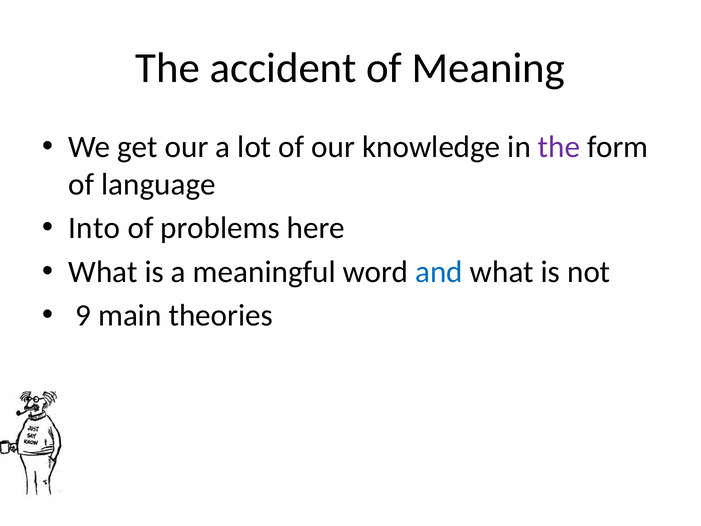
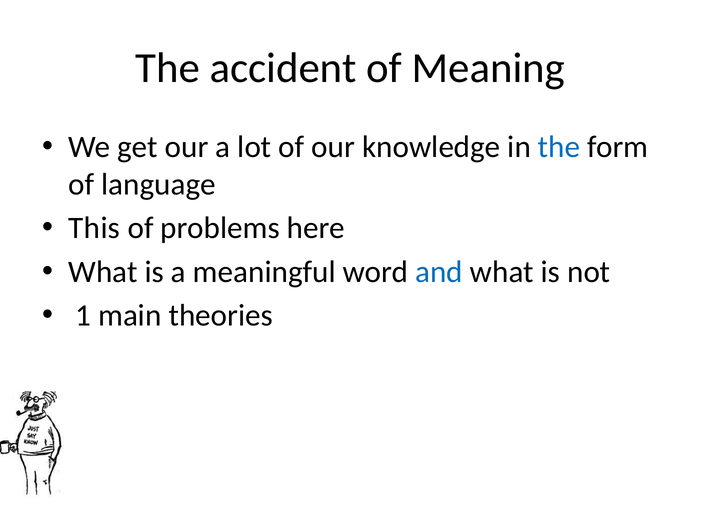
the at (559, 147) colour: purple -> blue
Into: Into -> This
9: 9 -> 1
